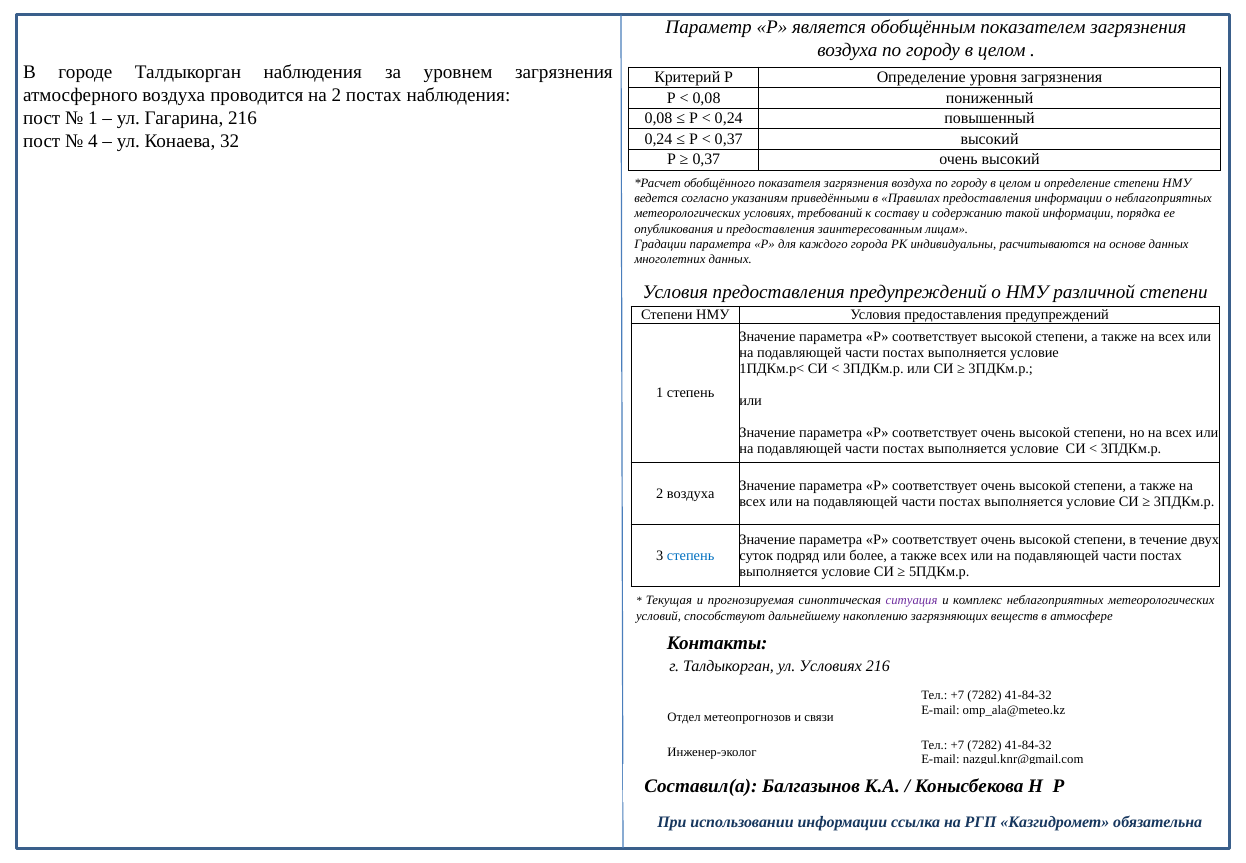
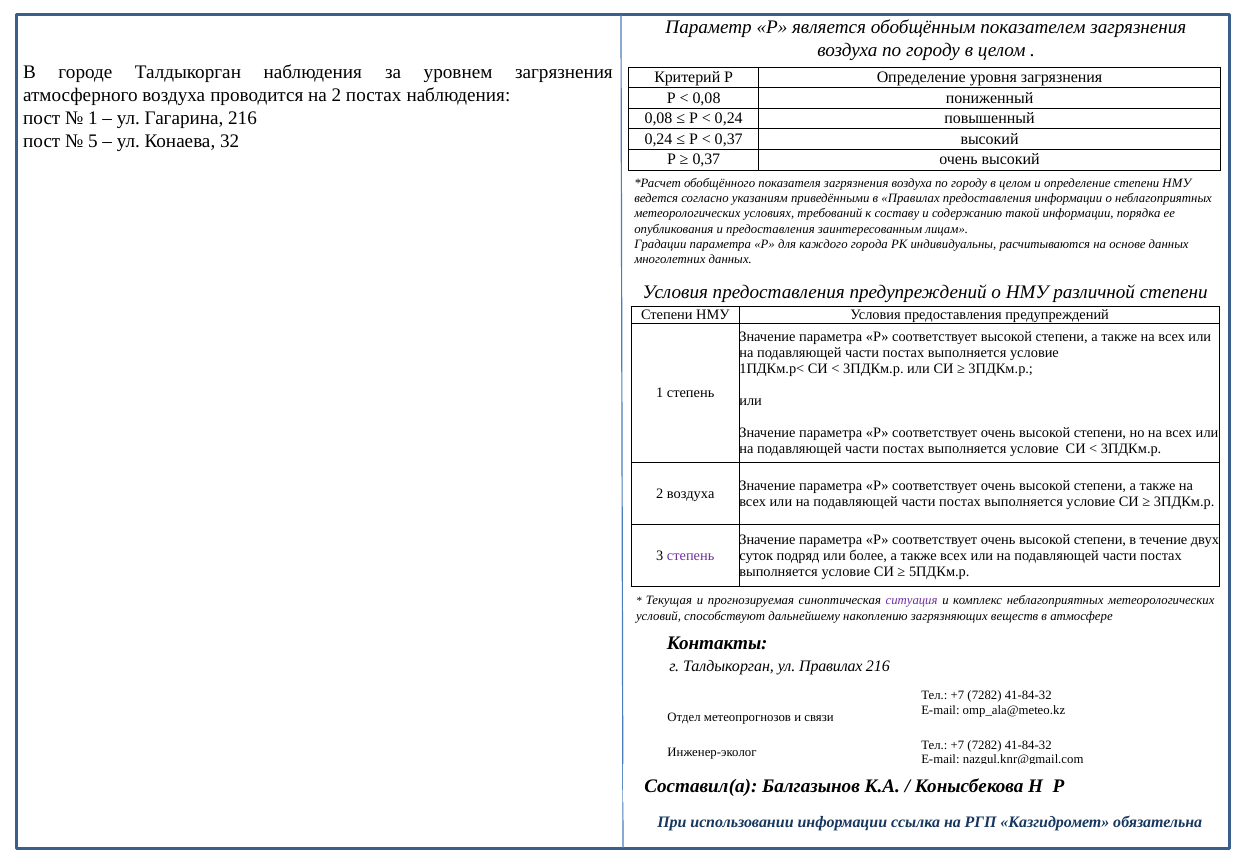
4: 4 -> 5
степень at (691, 556) colour: blue -> purple
ул Условиях: Условиях -> Правилах
